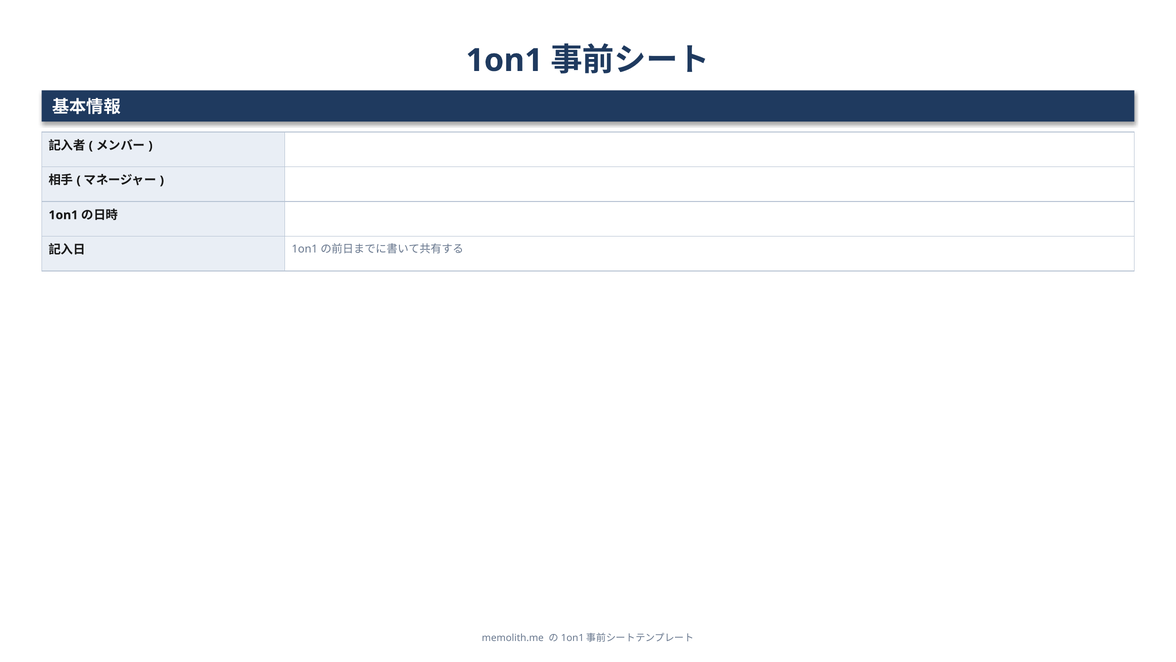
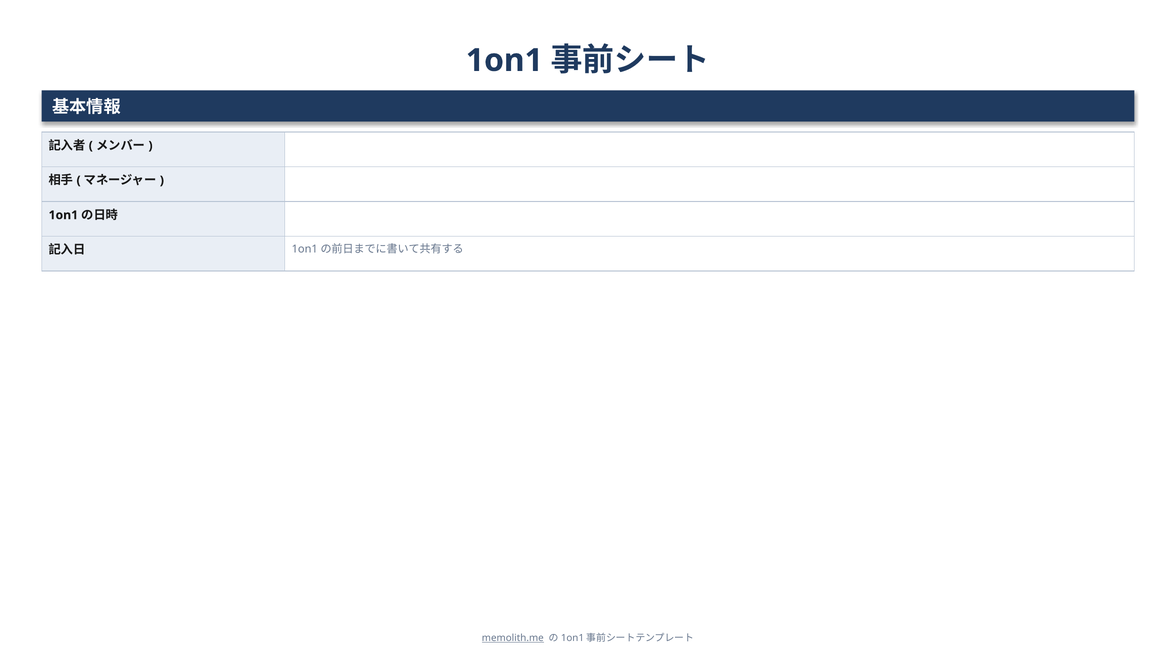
memolith.me underline: none -> present
